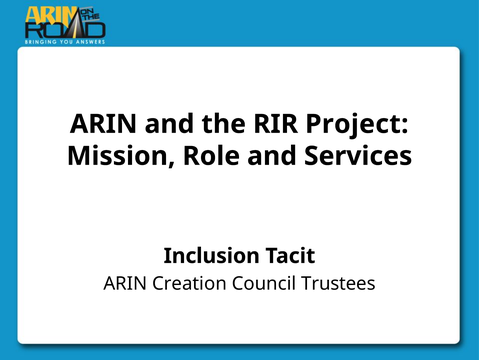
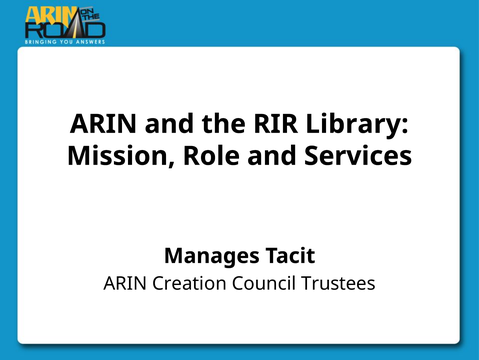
Project: Project -> Library
Inclusion: Inclusion -> Manages
